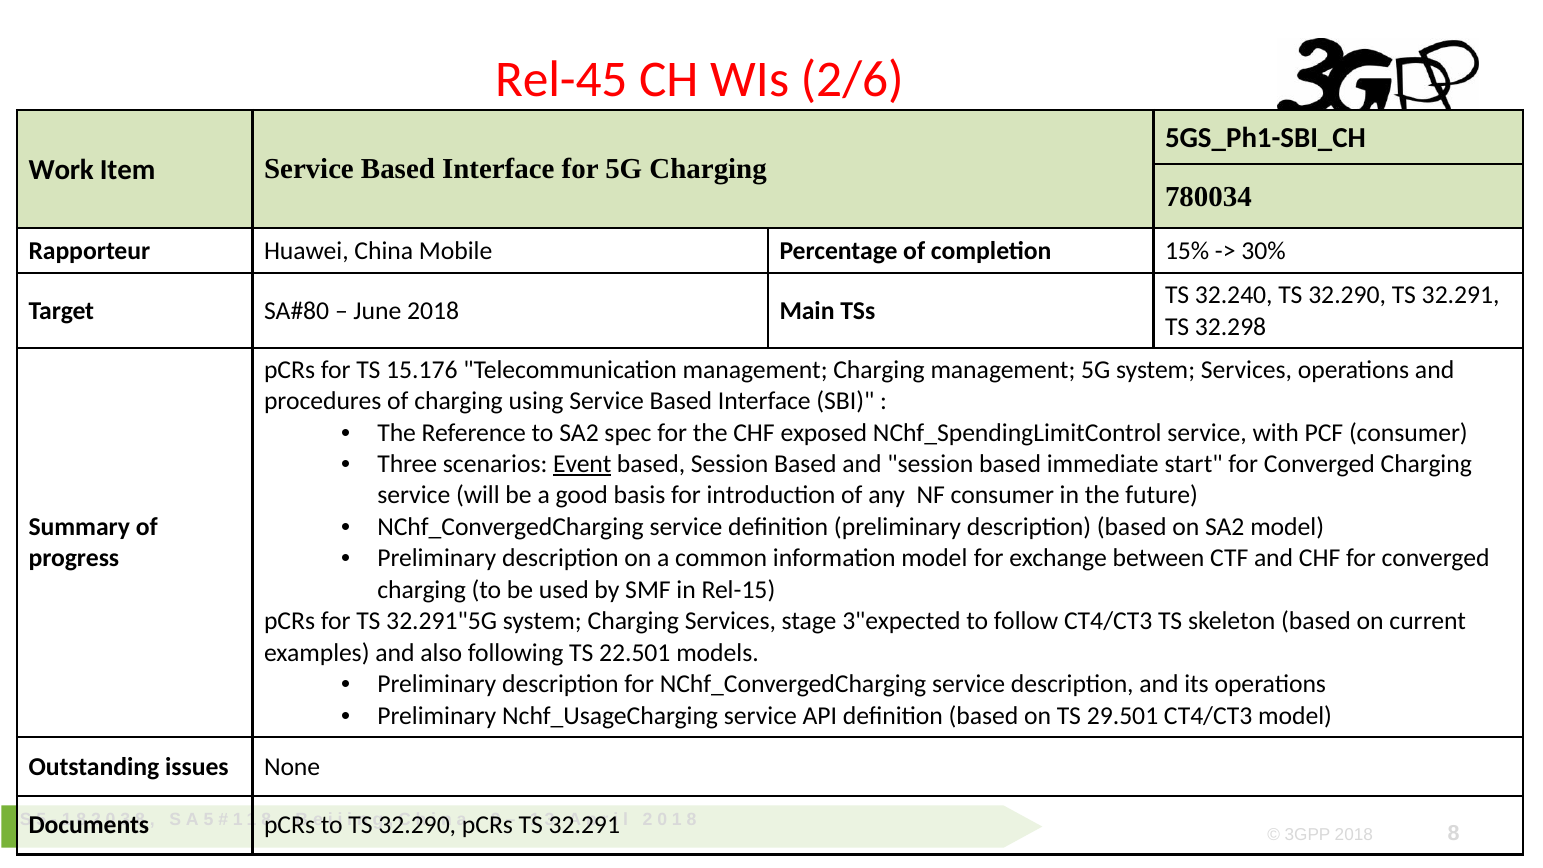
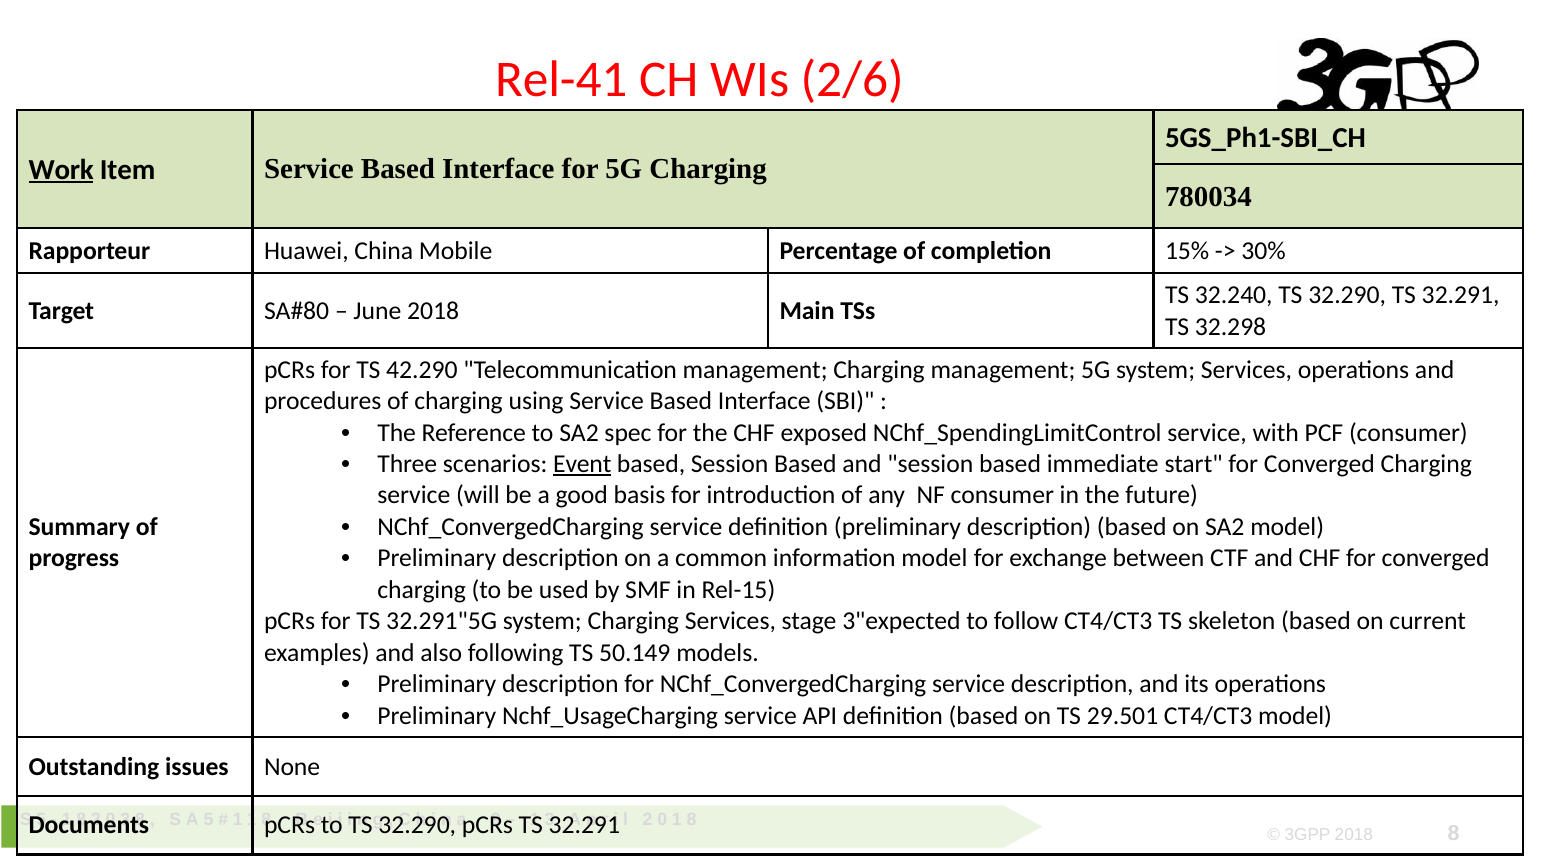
Rel-45: Rel-45 -> Rel-41
Work underline: none -> present
15.176: 15.176 -> 42.290
22.501: 22.501 -> 50.149
